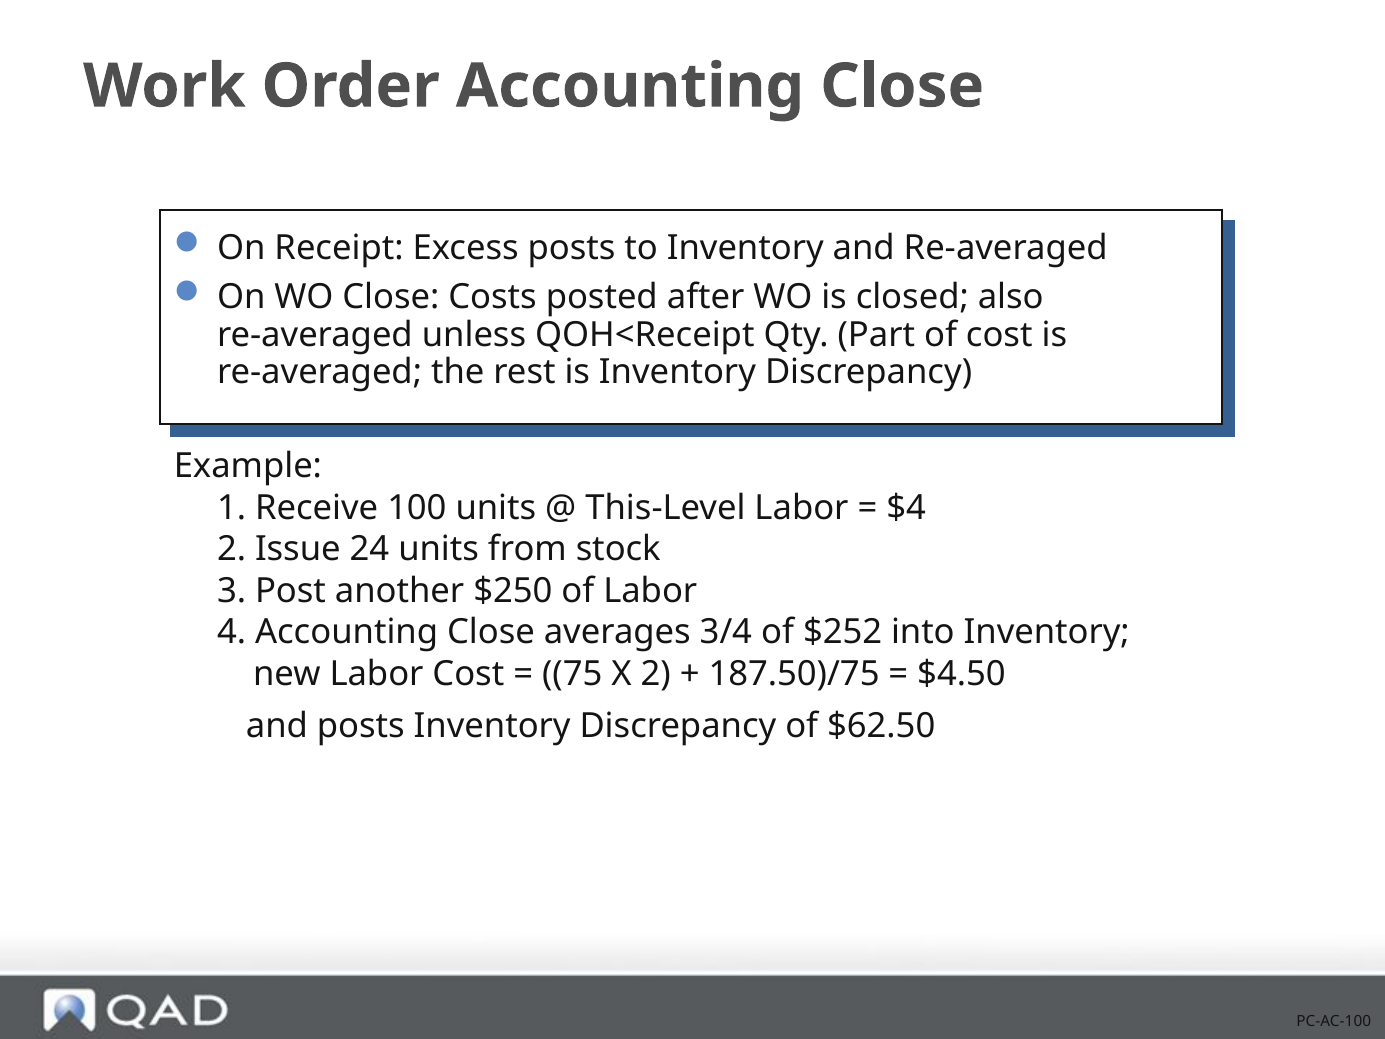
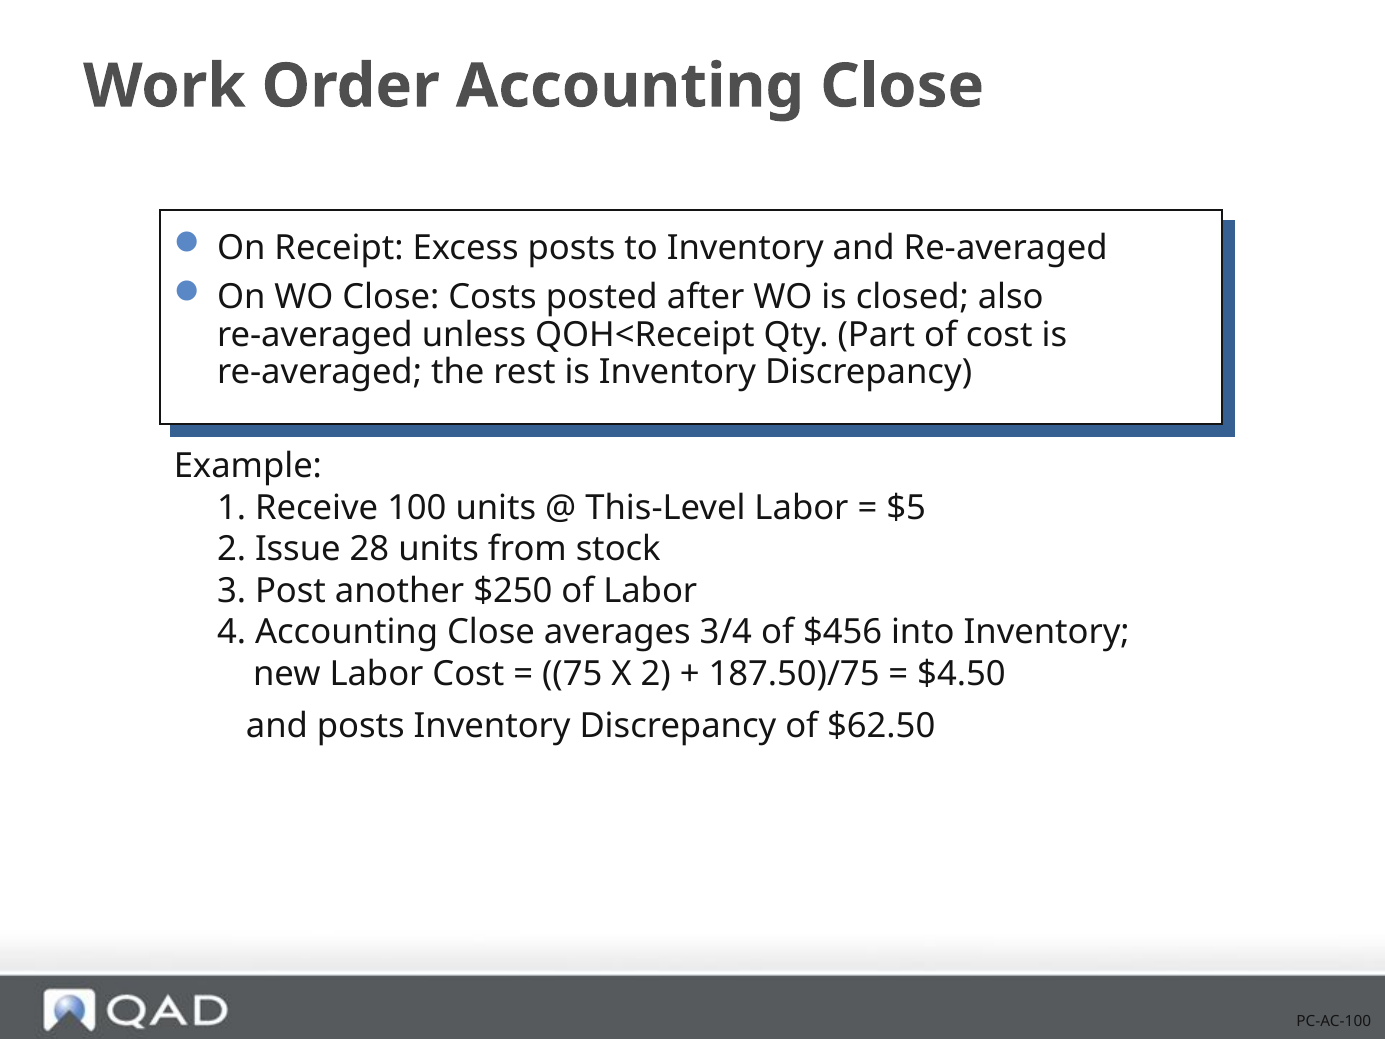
$4: $4 -> $5
24: 24 -> 28
$252: $252 -> $456
